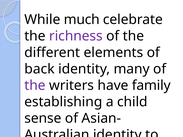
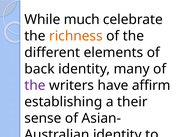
richness colour: purple -> orange
family: family -> affirm
child: child -> their
